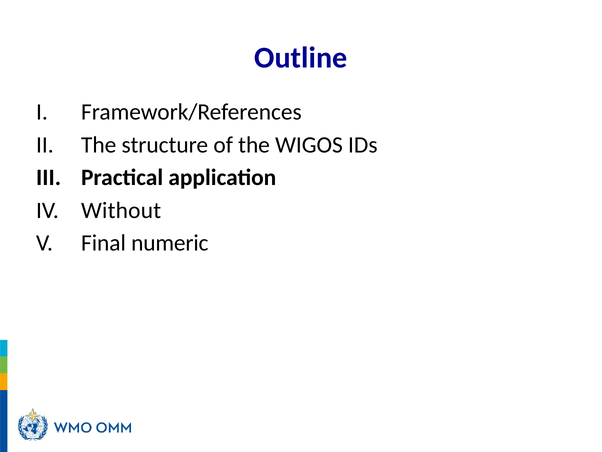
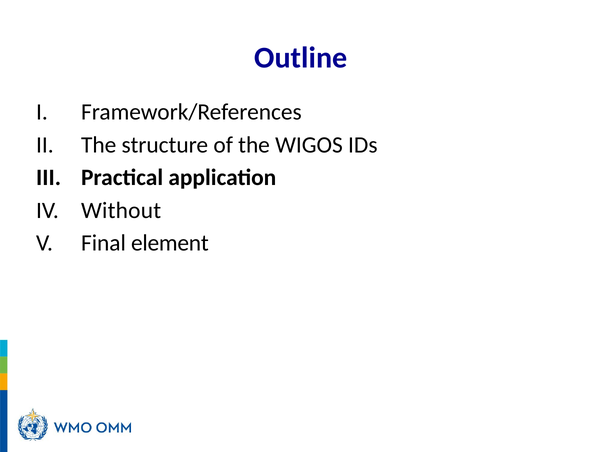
numeric: numeric -> element
